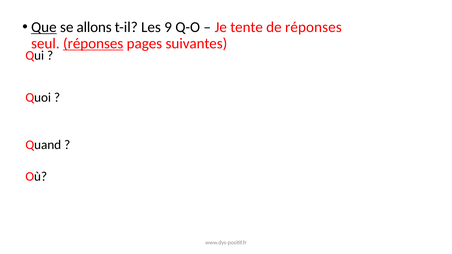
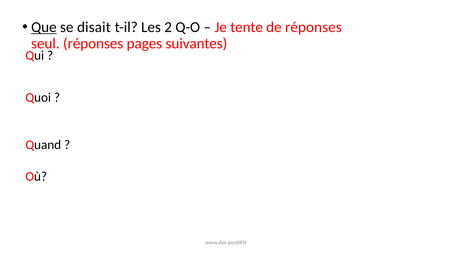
allons: allons -> disait
9: 9 -> 2
réponses at (93, 44) underline: present -> none
